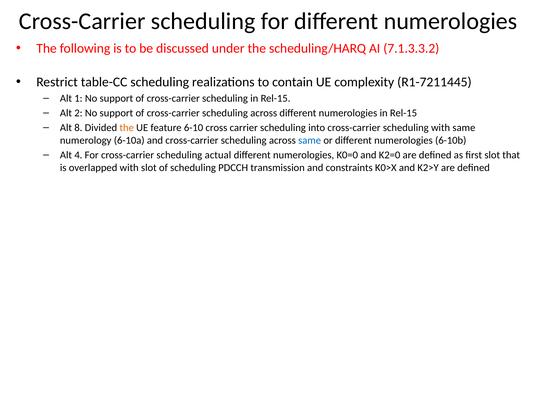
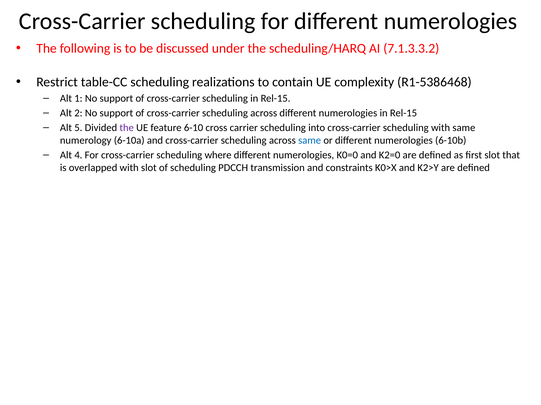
R1-7211445: R1-7211445 -> R1-5386468
8: 8 -> 5
the at (127, 128) colour: orange -> purple
actual: actual -> where
